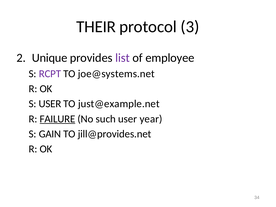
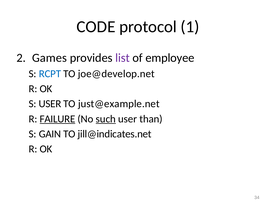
THEIR: THEIR -> CODE
3: 3 -> 1
Unique: Unique -> Games
RCPT colour: purple -> blue
joe@systems.net: joe@systems.net -> joe@develop.net
such underline: none -> present
year: year -> than
jill@provides.net: jill@provides.net -> jill@indicates.net
